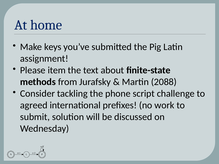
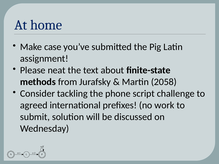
keys: keys -> case
item: item -> neat
2088: 2088 -> 2058
